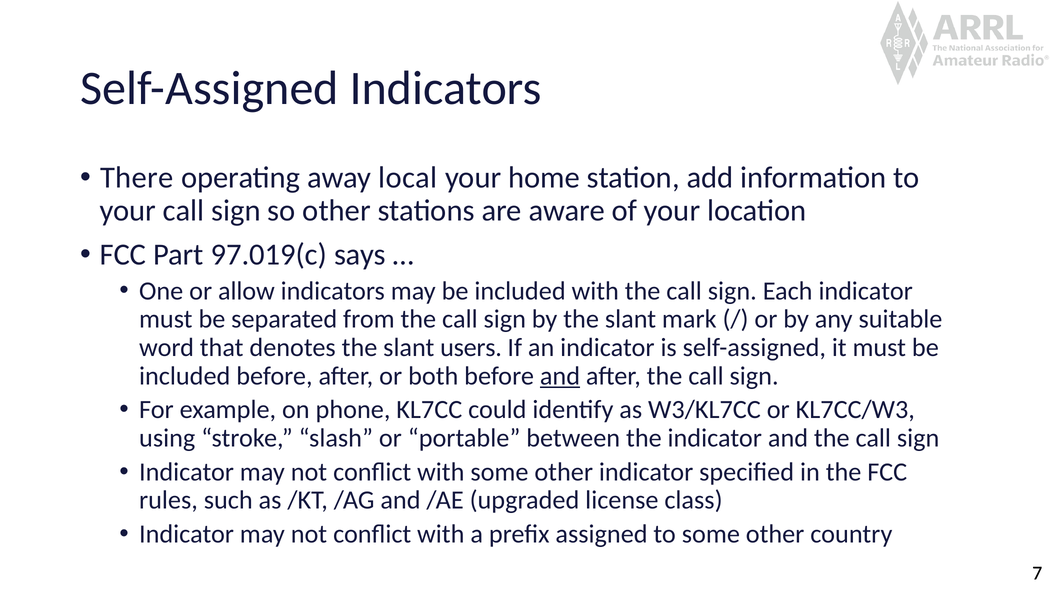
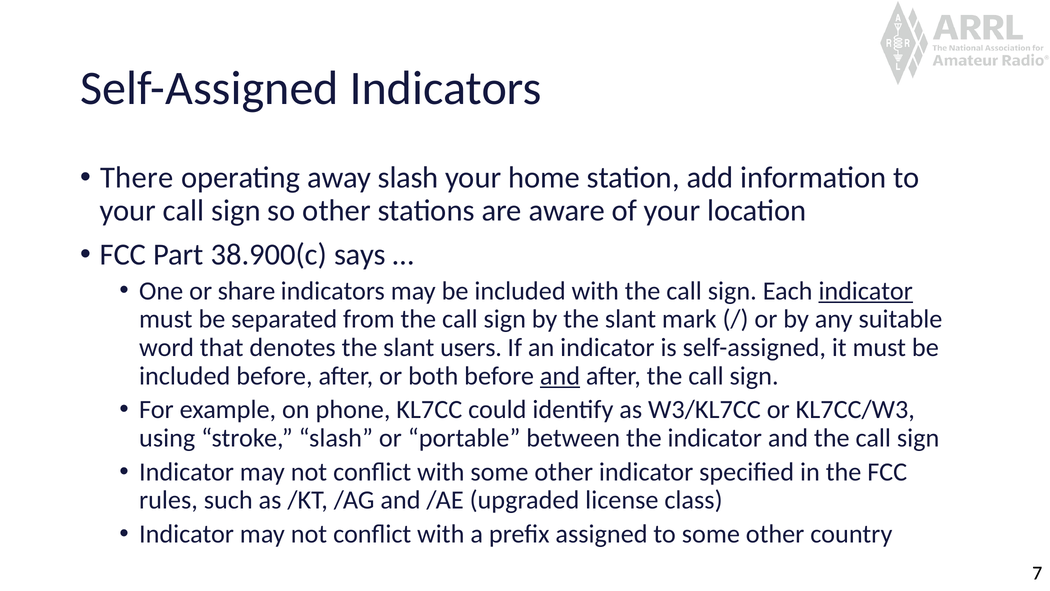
away local: local -> slash
97.019(c: 97.019(c -> 38.900(c
allow: allow -> share
indicator at (866, 291) underline: none -> present
